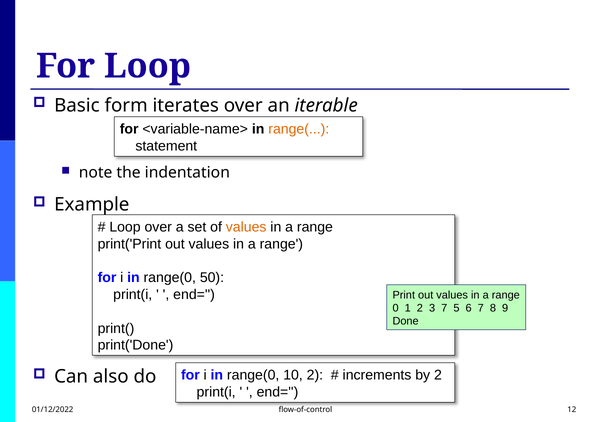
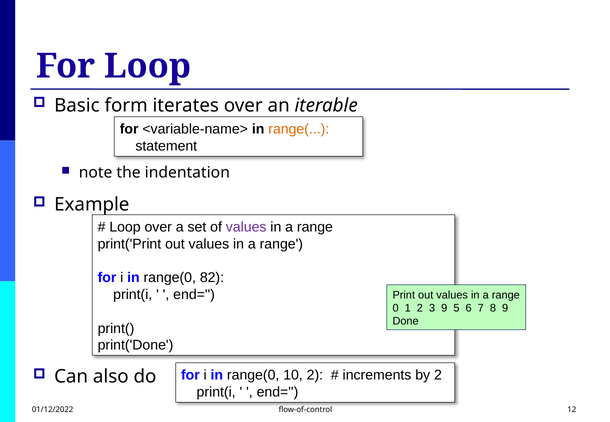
values at (246, 227) colour: orange -> purple
50: 50 -> 82
3 7: 7 -> 9
